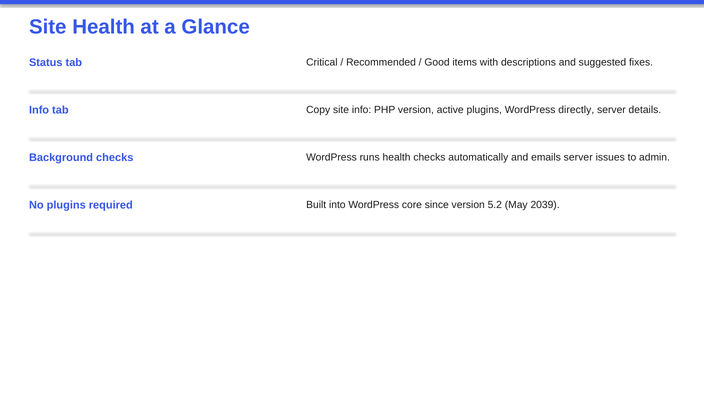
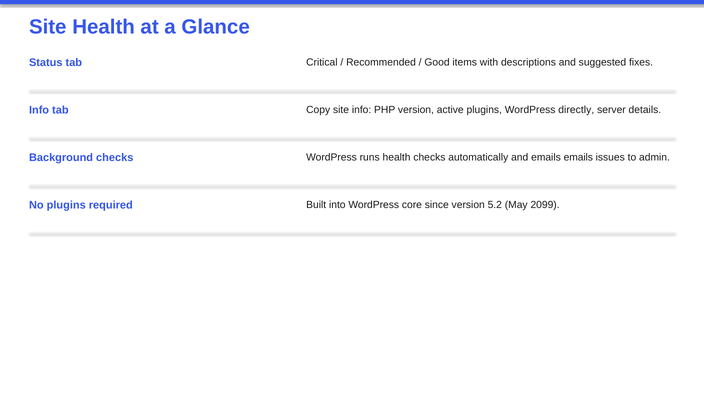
emails server: server -> emails
2039: 2039 -> 2099
